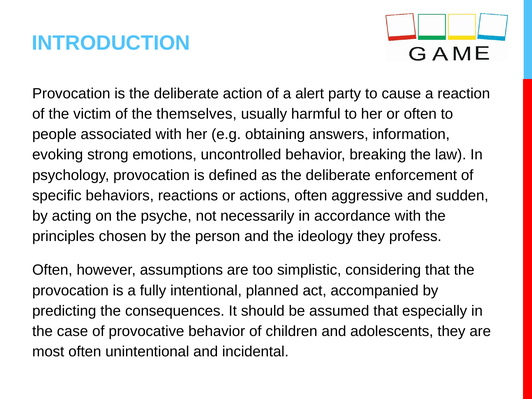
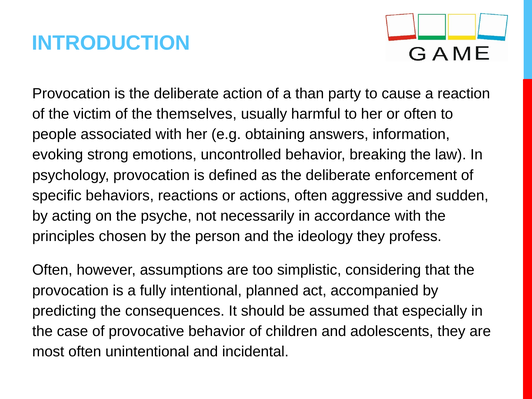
alert: alert -> than
